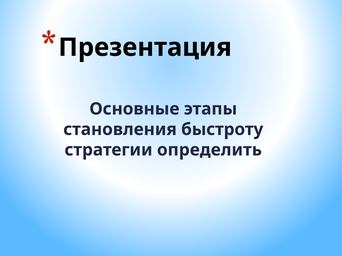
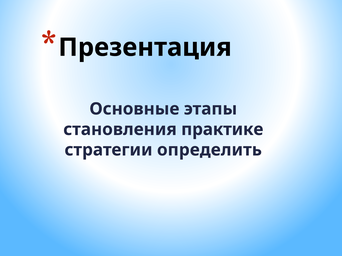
быстроту: быстроту -> практике
